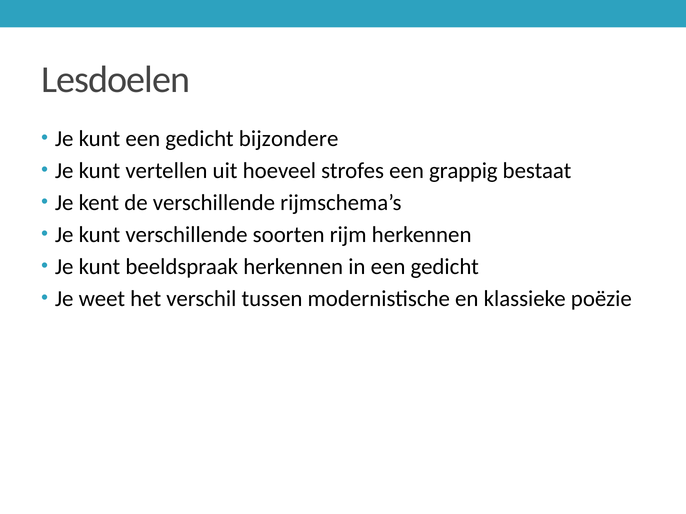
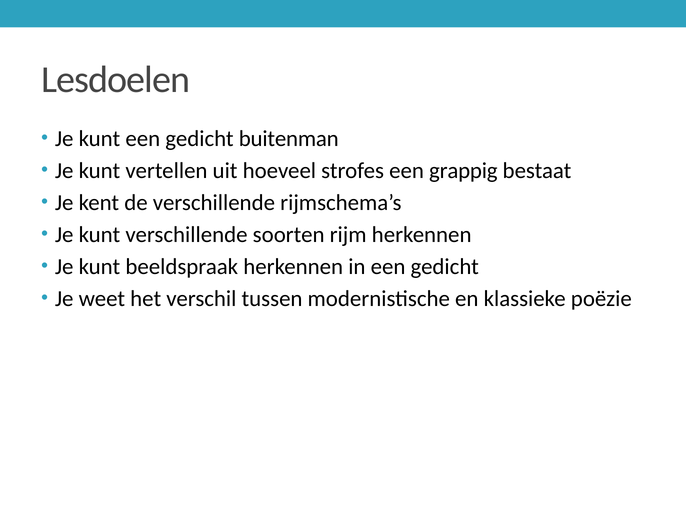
bijzondere: bijzondere -> buitenman
